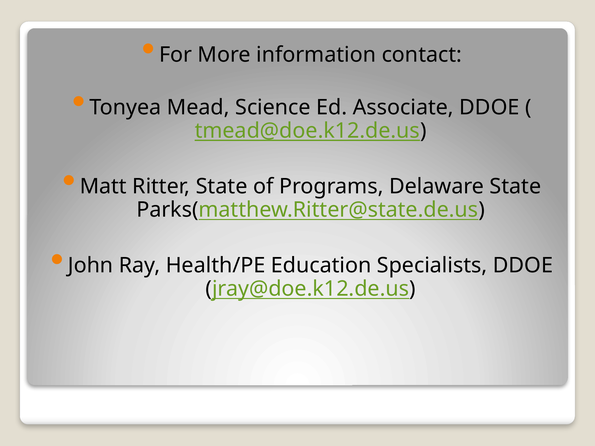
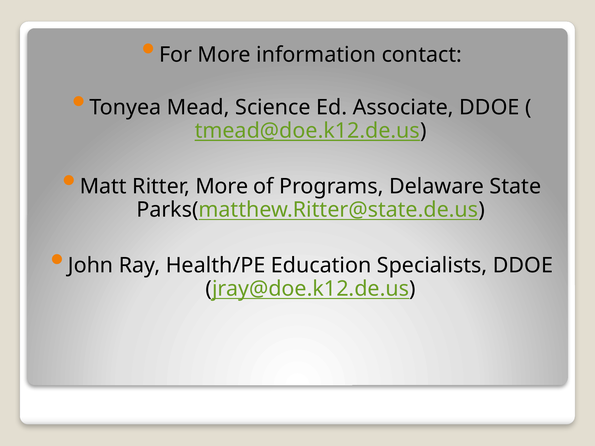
Ritter State: State -> More
